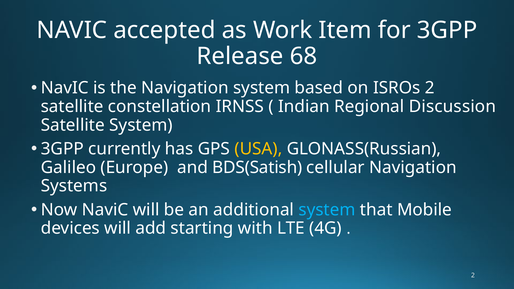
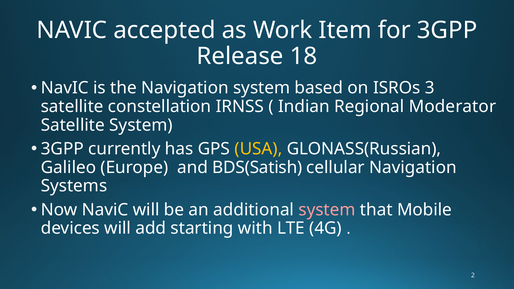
68: 68 -> 18
ISROs 2: 2 -> 3
Discussion: Discussion -> Moderator
system at (327, 210) colour: light blue -> pink
